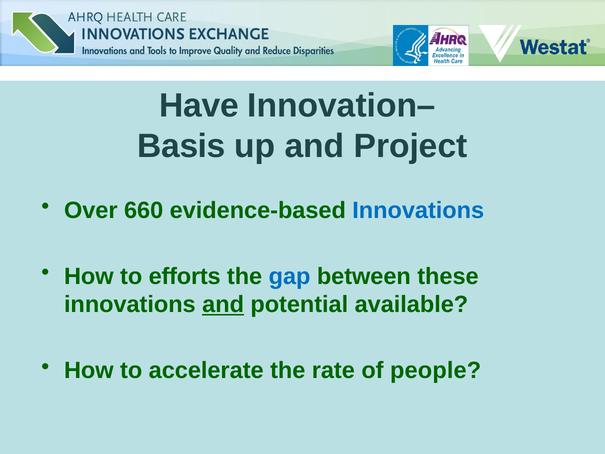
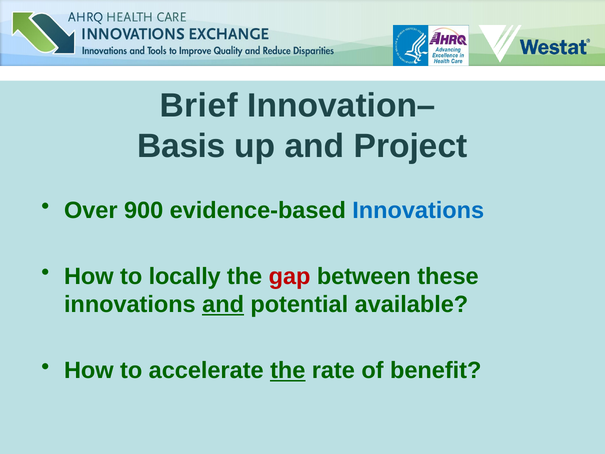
Have: Have -> Brief
660: 660 -> 900
efforts: efforts -> locally
gap colour: blue -> red
the at (288, 370) underline: none -> present
people: people -> benefit
